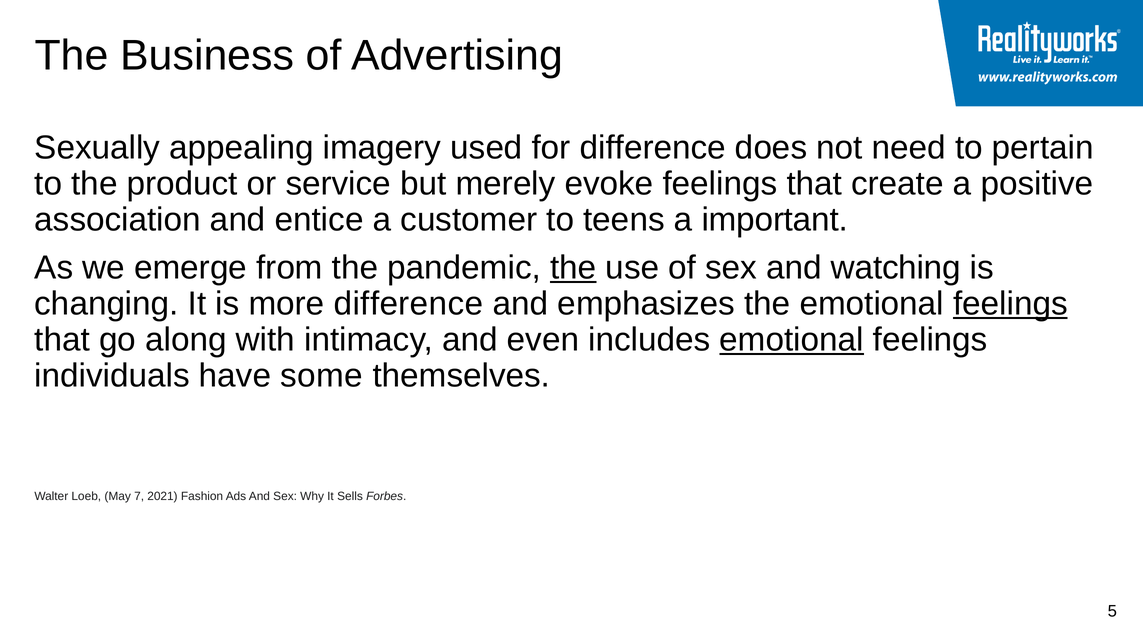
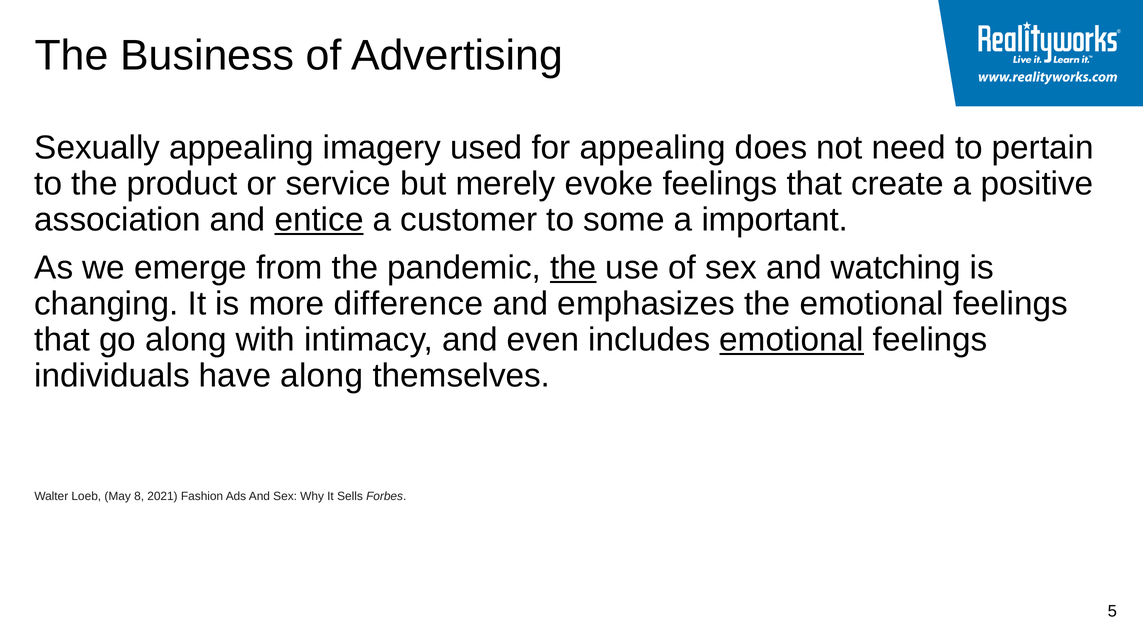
for difference: difference -> appealing
entice underline: none -> present
teens: teens -> some
feelings at (1010, 304) underline: present -> none
have some: some -> along
7: 7 -> 8
